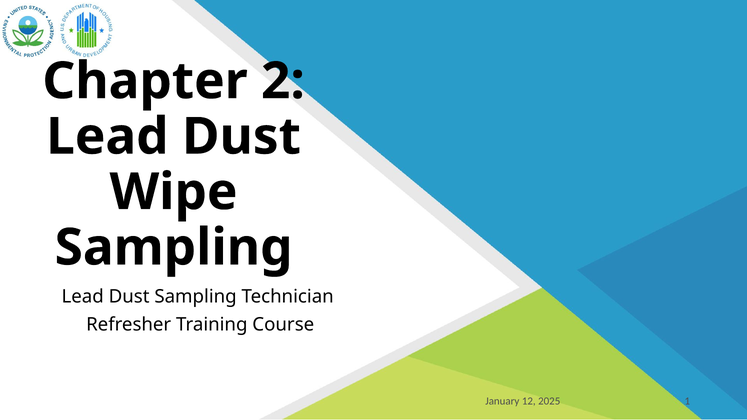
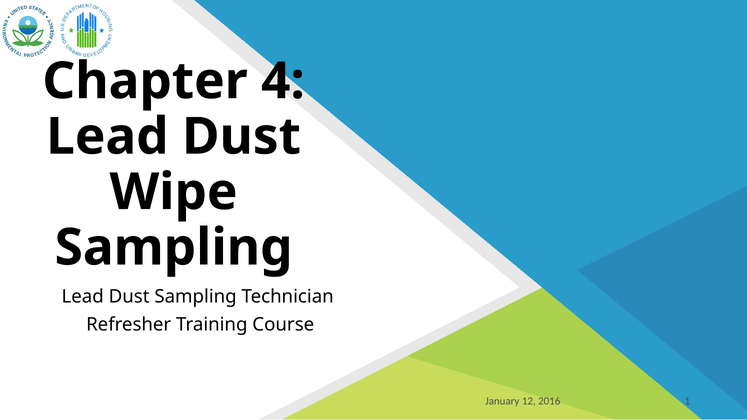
2: 2 -> 4
2025: 2025 -> 2016
